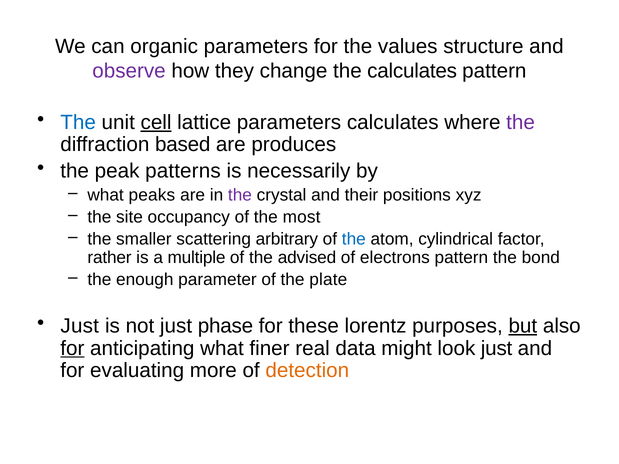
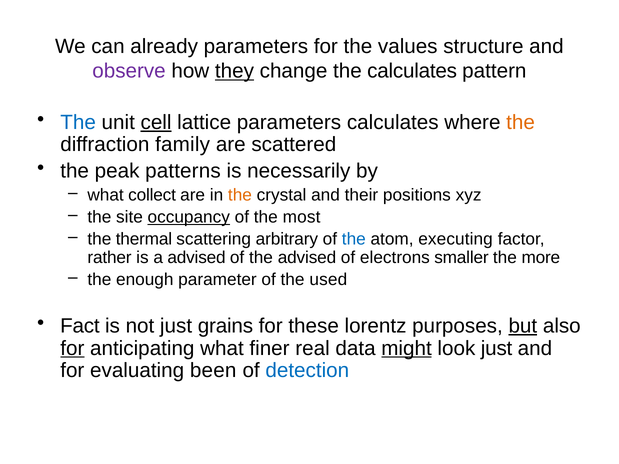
organic: organic -> already
they underline: none -> present
the at (521, 122) colour: purple -> orange
based: based -> family
produces: produces -> scattered
peaks: peaks -> collect
the at (240, 195) colour: purple -> orange
occupancy underline: none -> present
smaller: smaller -> thermal
cylindrical: cylindrical -> executing
a multiple: multiple -> advised
electrons pattern: pattern -> smaller
bond: bond -> more
plate: plate -> used
Just at (80, 326): Just -> Fact
phase: phase -> grains
might underline: none -> present
more: more -> been
detection colour: orange -> blue
